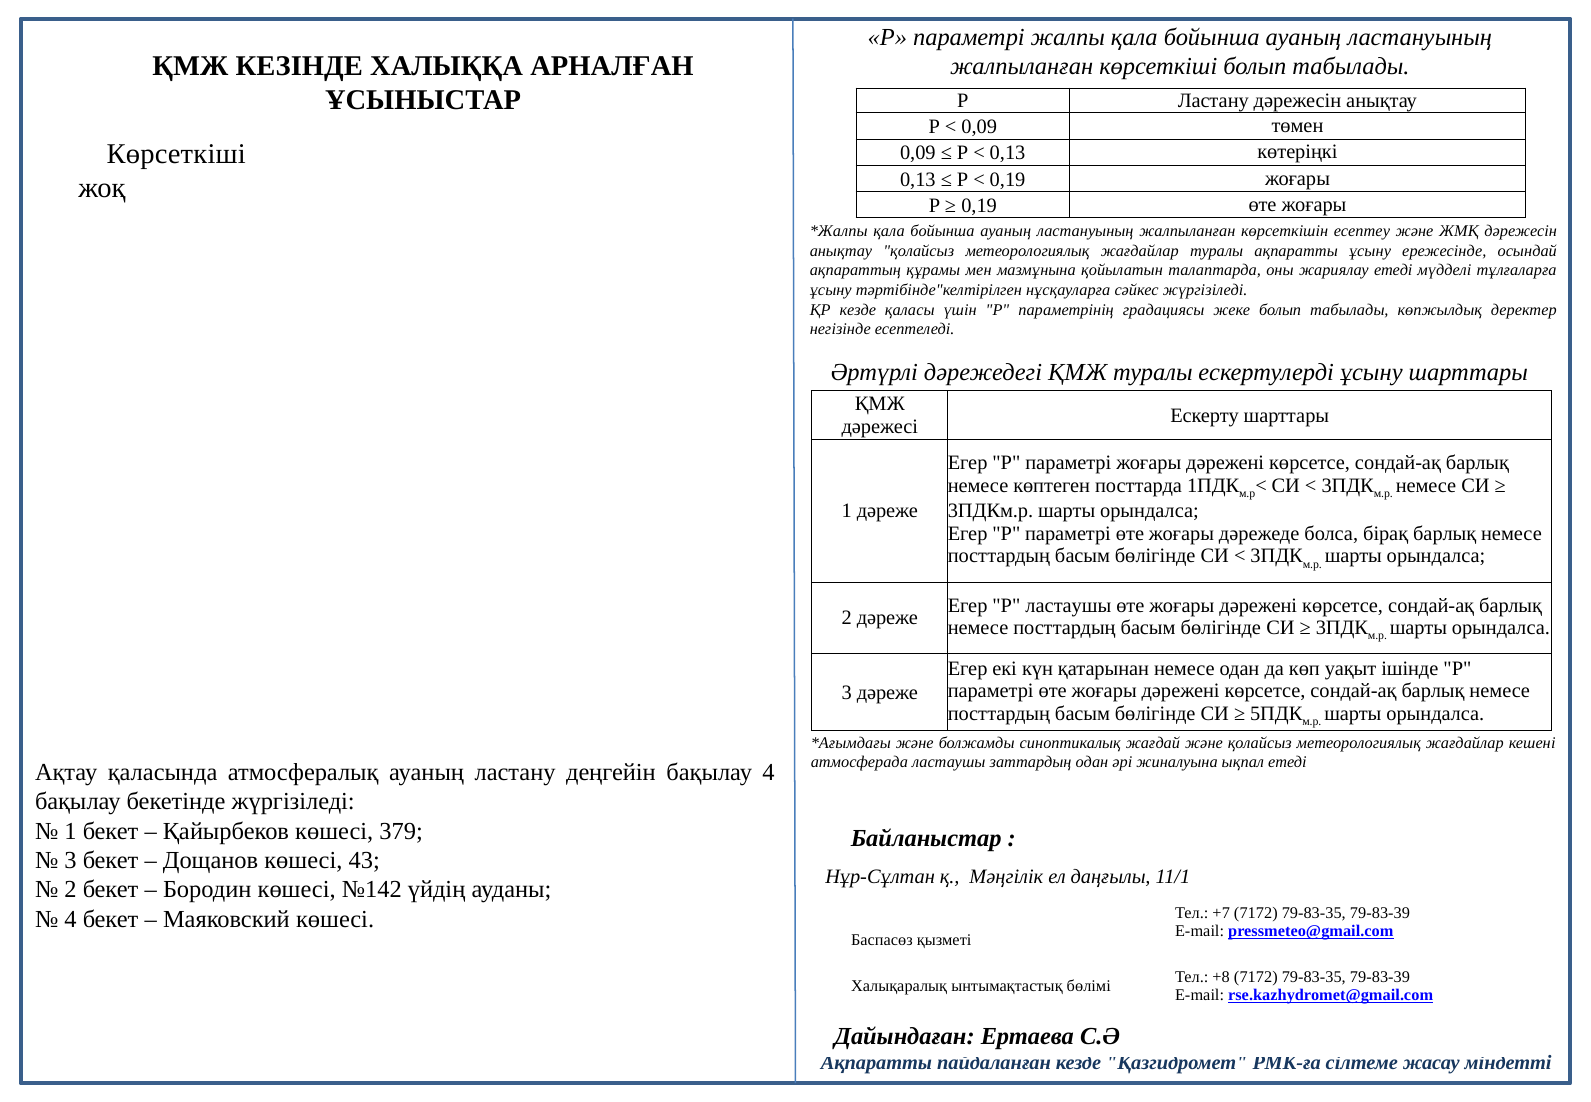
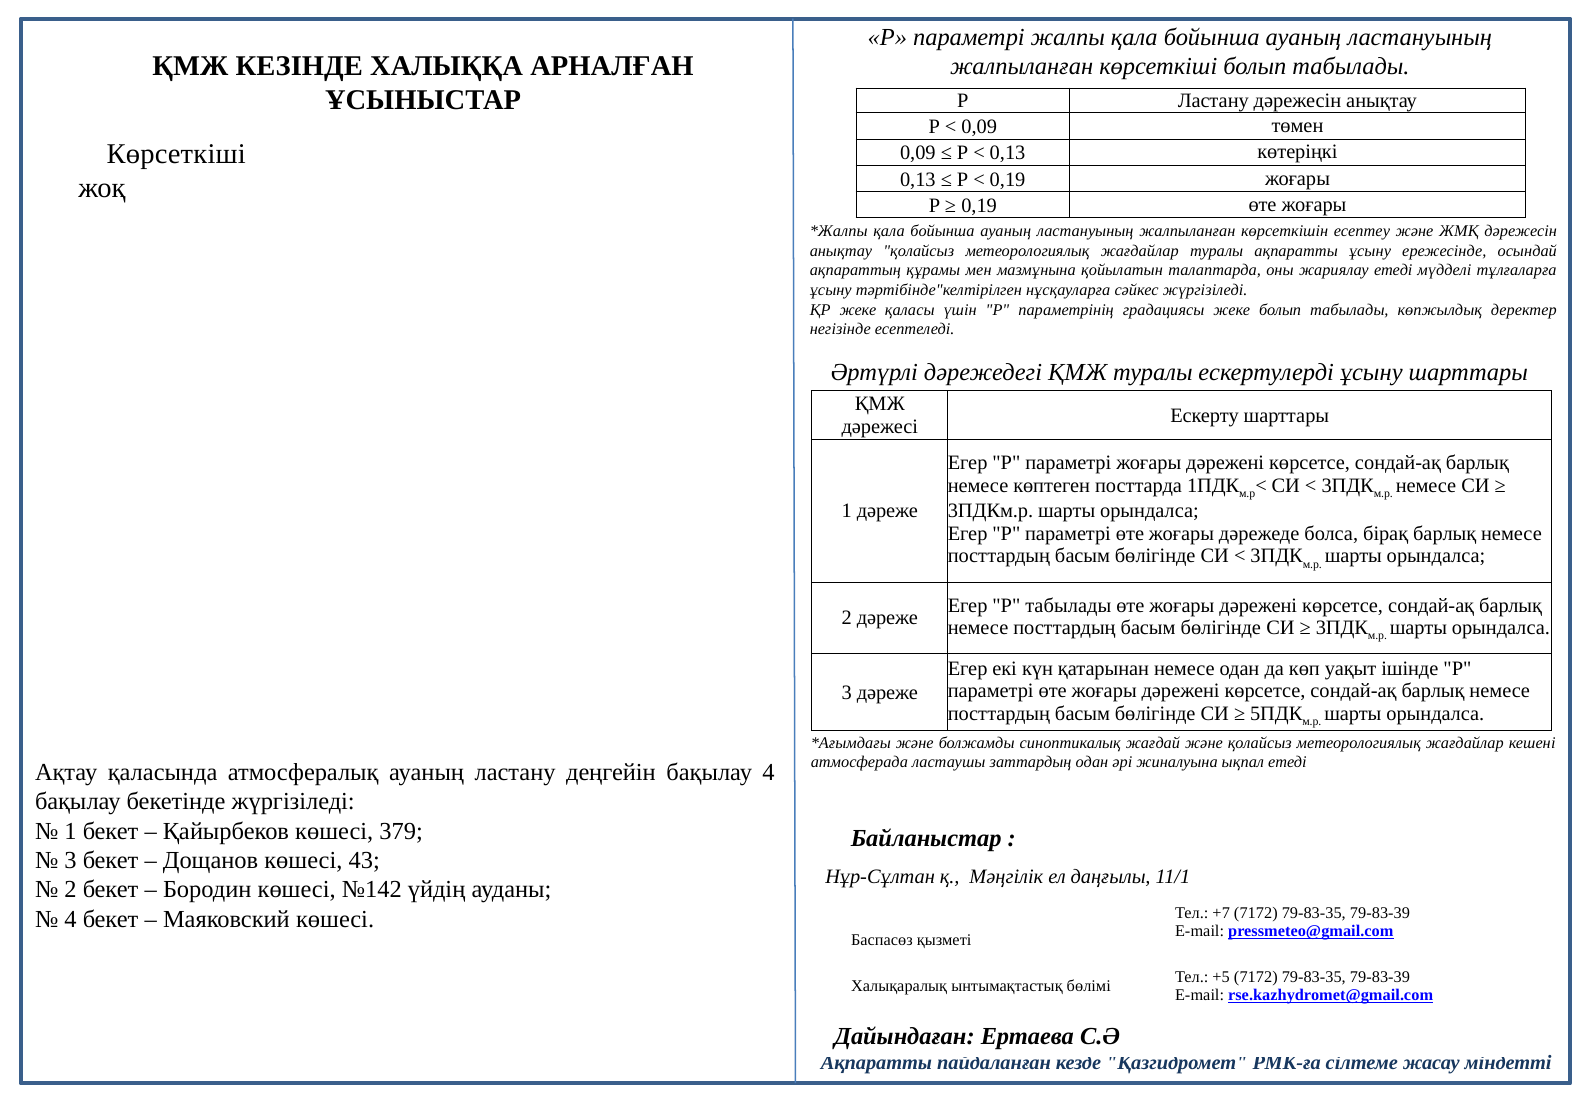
ҚР кезде: кезде -> жеке
Р ластаушы: ластаушы -> табылады
+8: +8 -> +5
